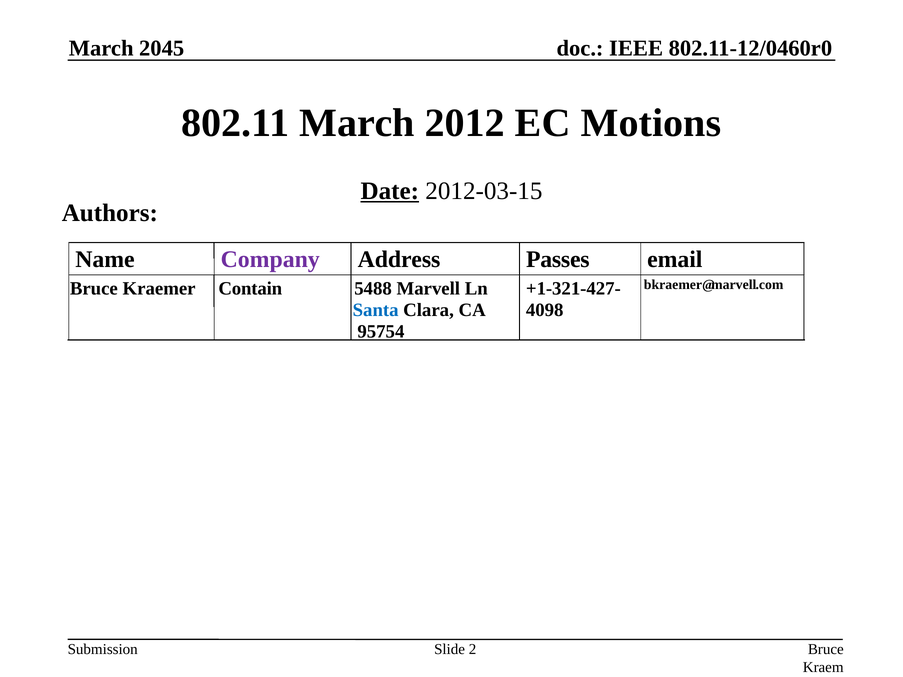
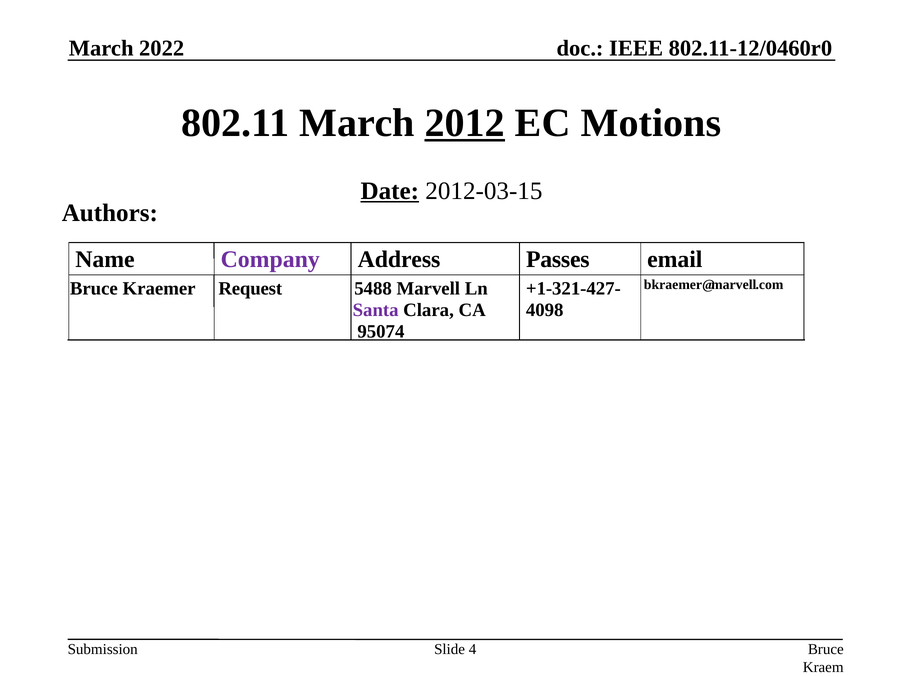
2045: 2045 -> 2022
2012 underline: none -> present
Contain: Contain -> Request
Santa colour: blue -> purple
95754: 95754 -> 95074
2: 2 -> 4
